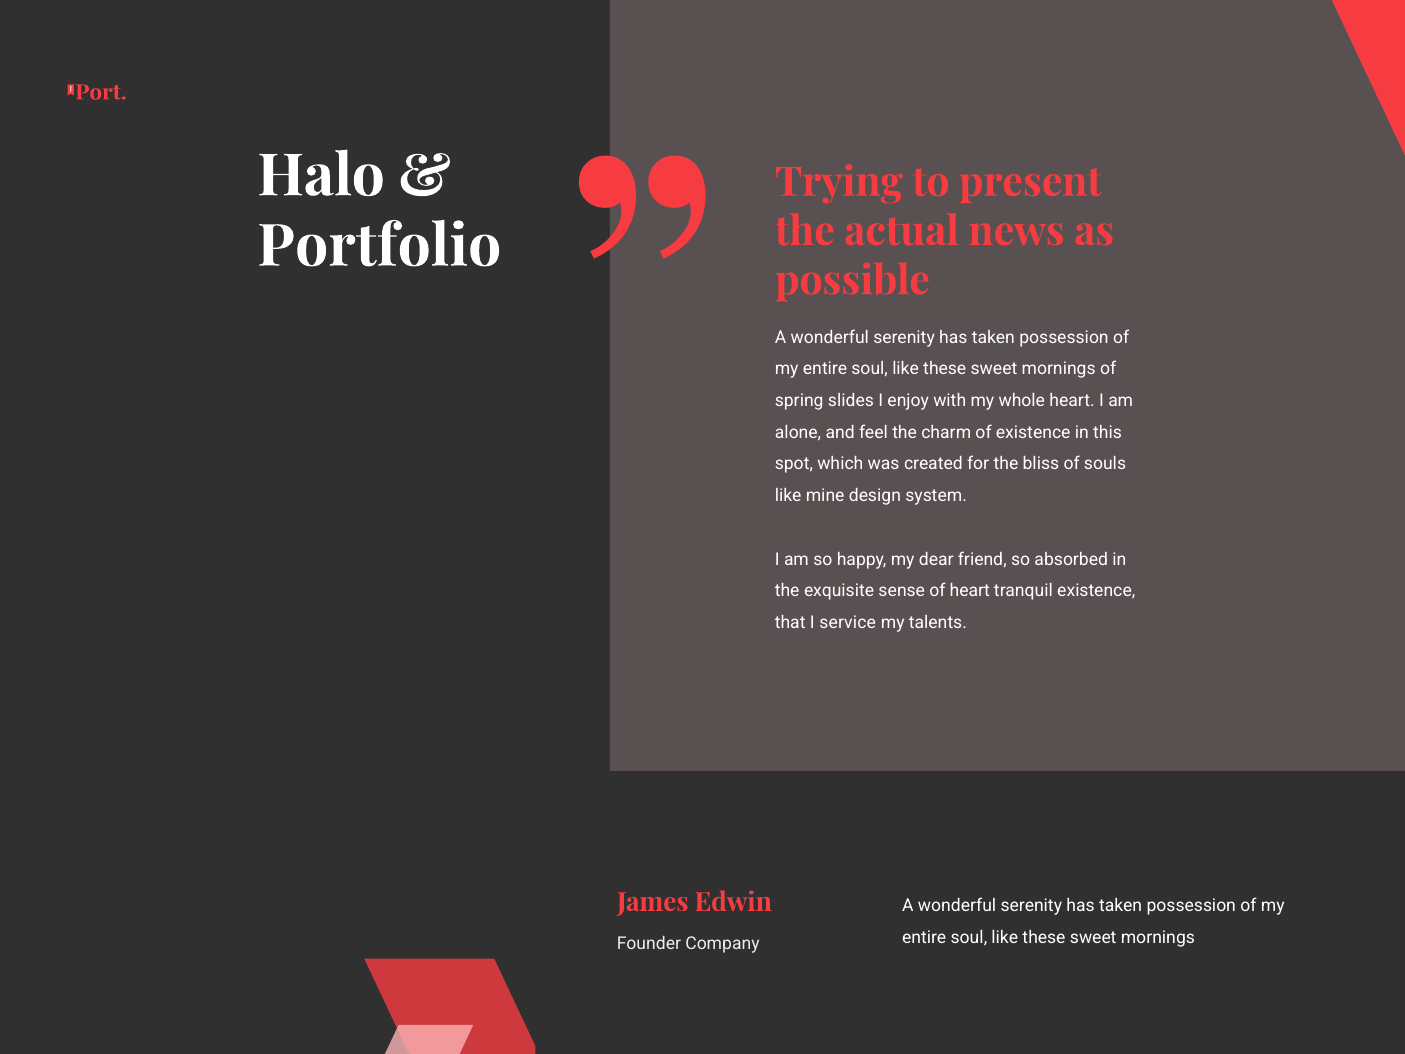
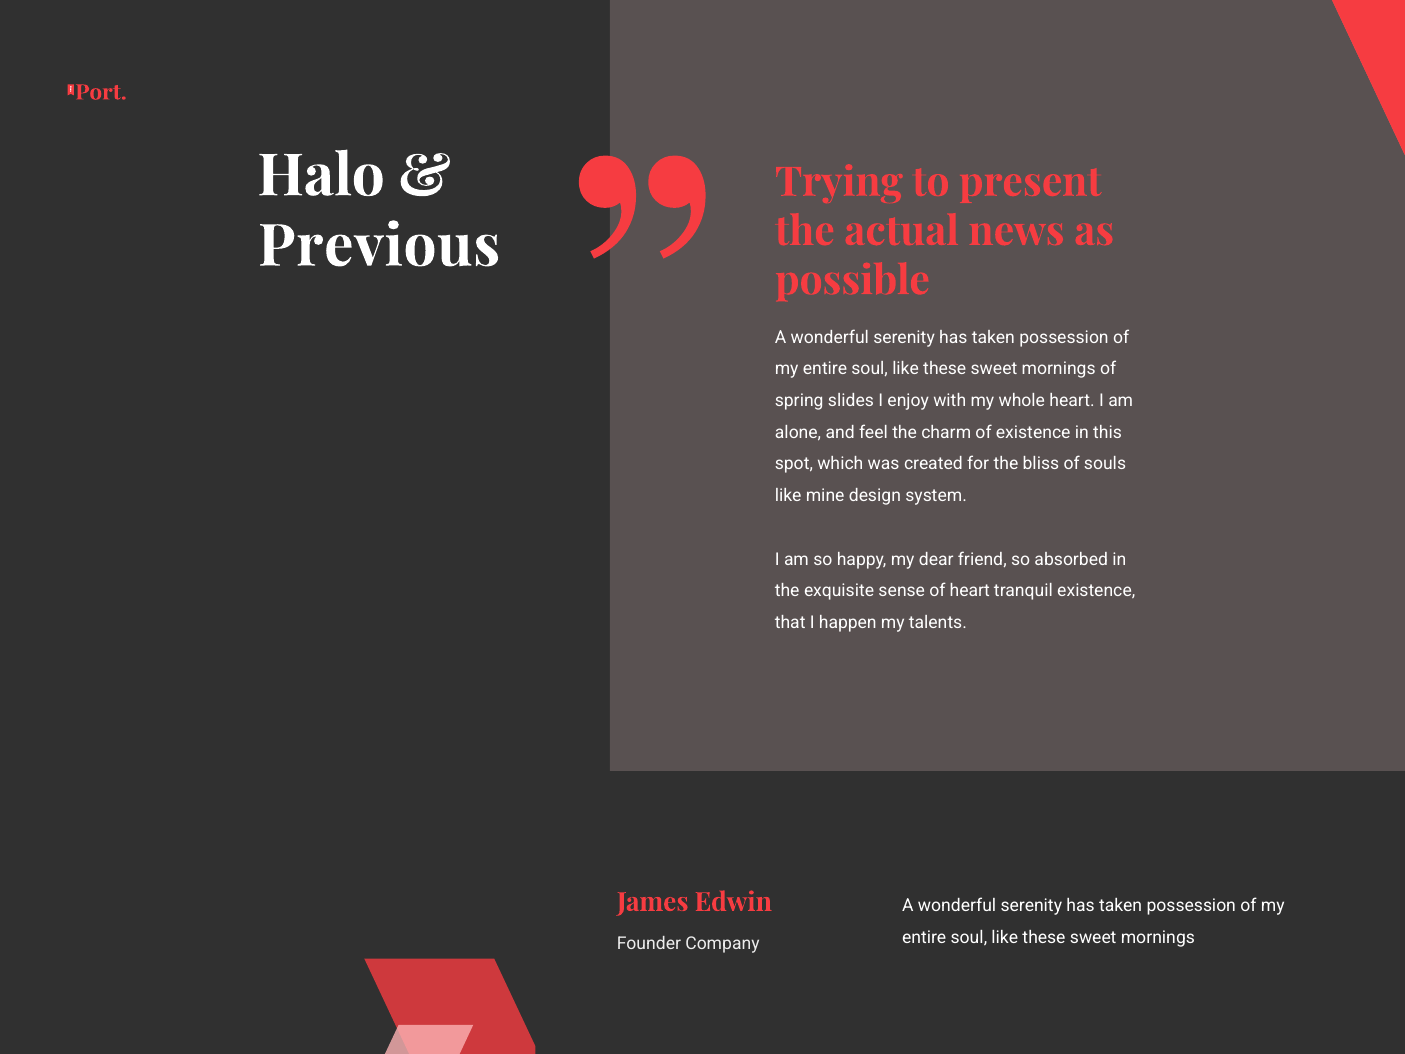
Portfolio: Portfolio -> Previous
service: service -> happen
